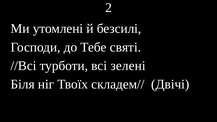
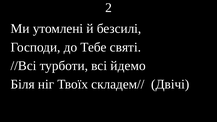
зелені: зелені -> йдемо
